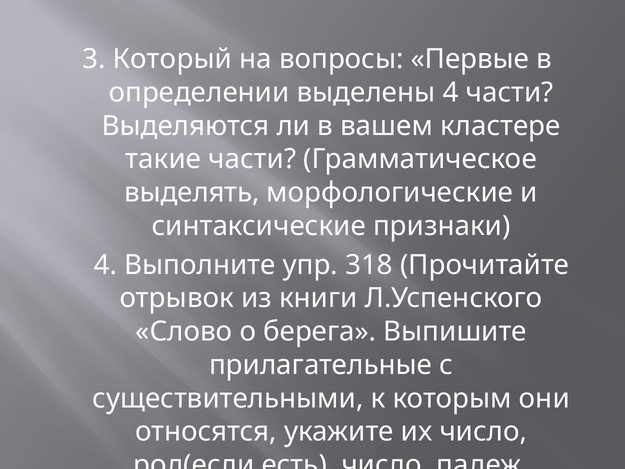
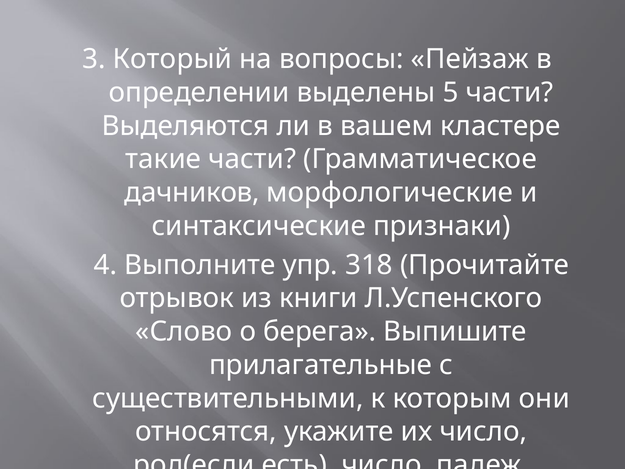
Первые: Первые -> Пейзаж
выделены 4: 4 -> 5
выделять: выделять -> дачников
